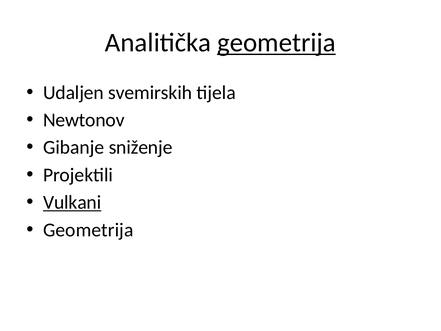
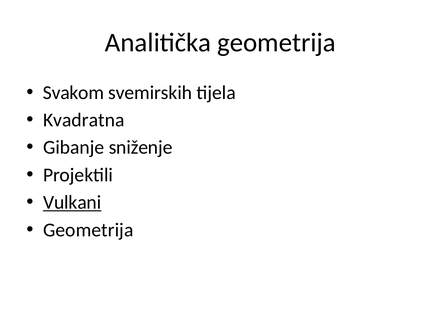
geometrija at (276, 43) underline: present -> none
Udaljen: Udaljen -> Svakom
Newtonov: Newtonov -> Kvadratna
